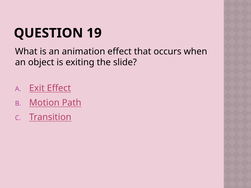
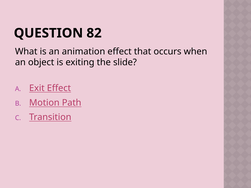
19: 19 -> 82
